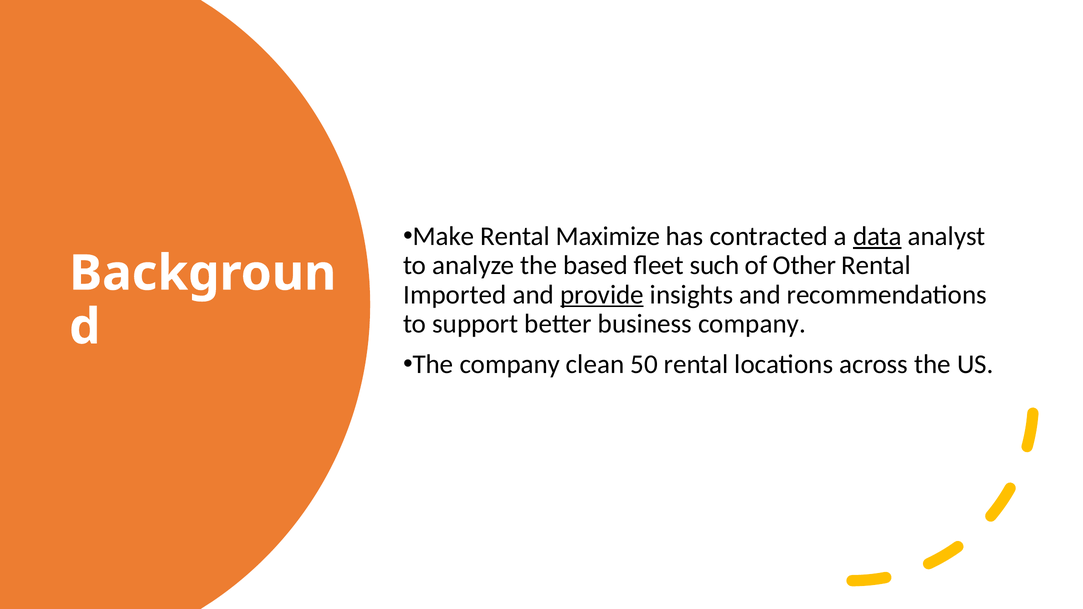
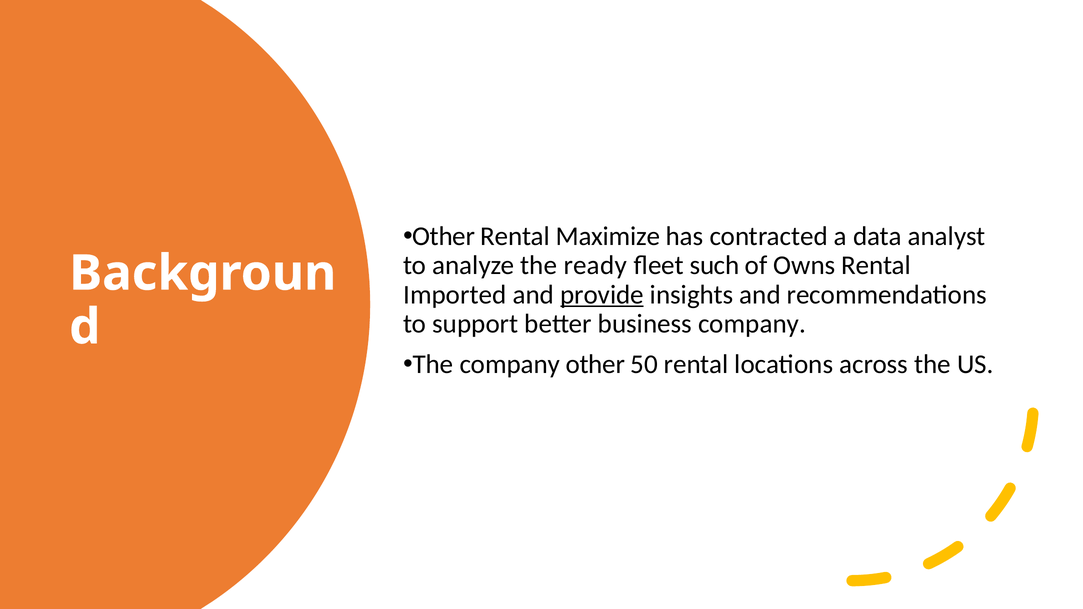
Make at (443, 236): Make -> Other
data underline: present -> none
based: based -> ready
Other: Other -> Owns
company clean: clean -> other
